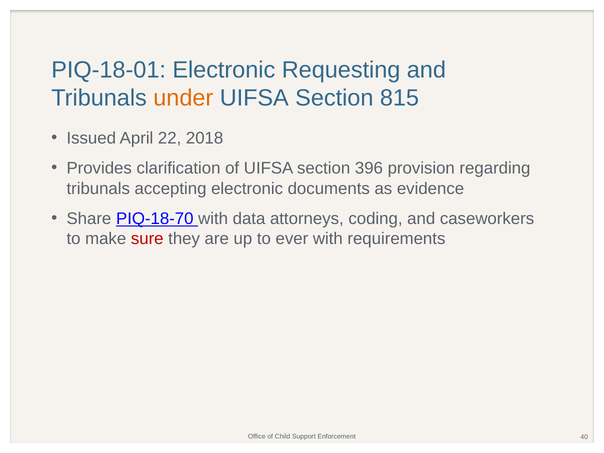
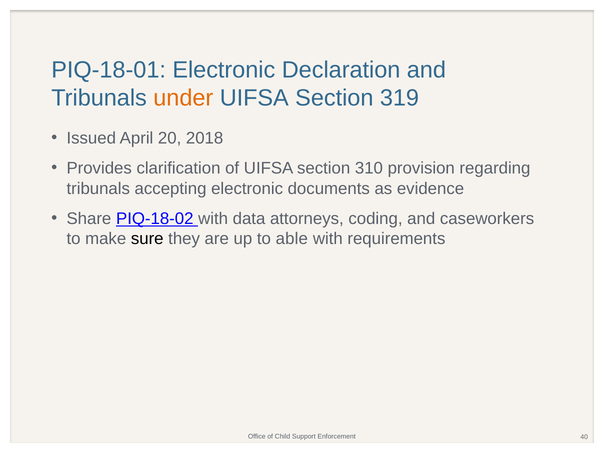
Requesting: Requesting -> Declaration
815: 815 -> 319
22: 22 -> 20
396: 396 -> 310
PIQ-18-70: PIQ-18-70 -> PIQ-18-02
sure colour: red -> black
ever: ever -> able
